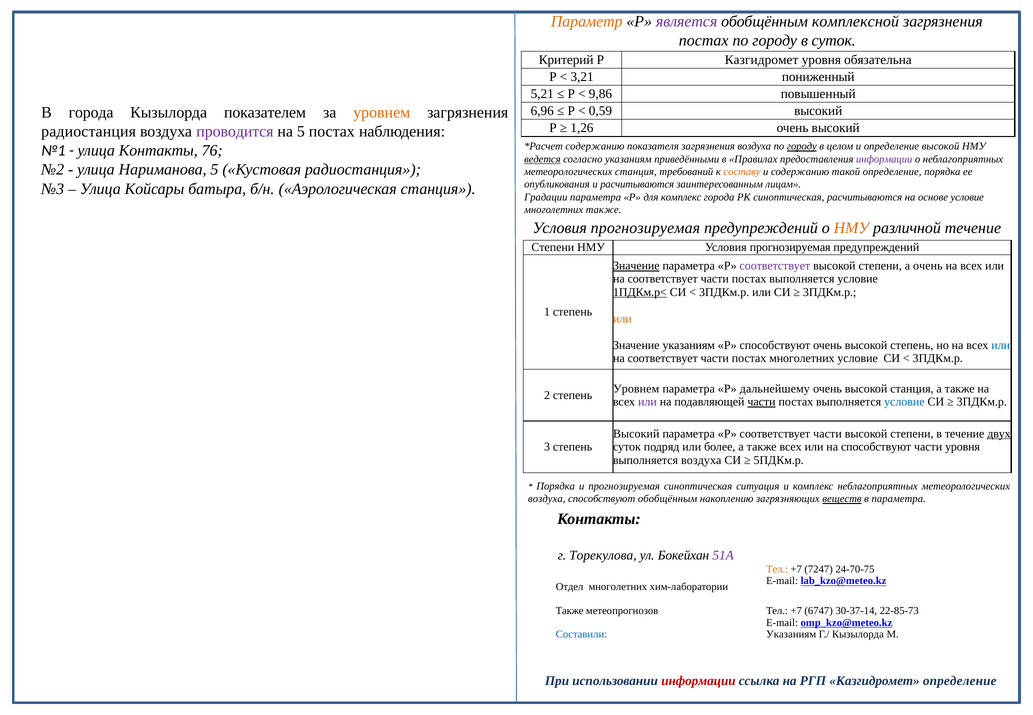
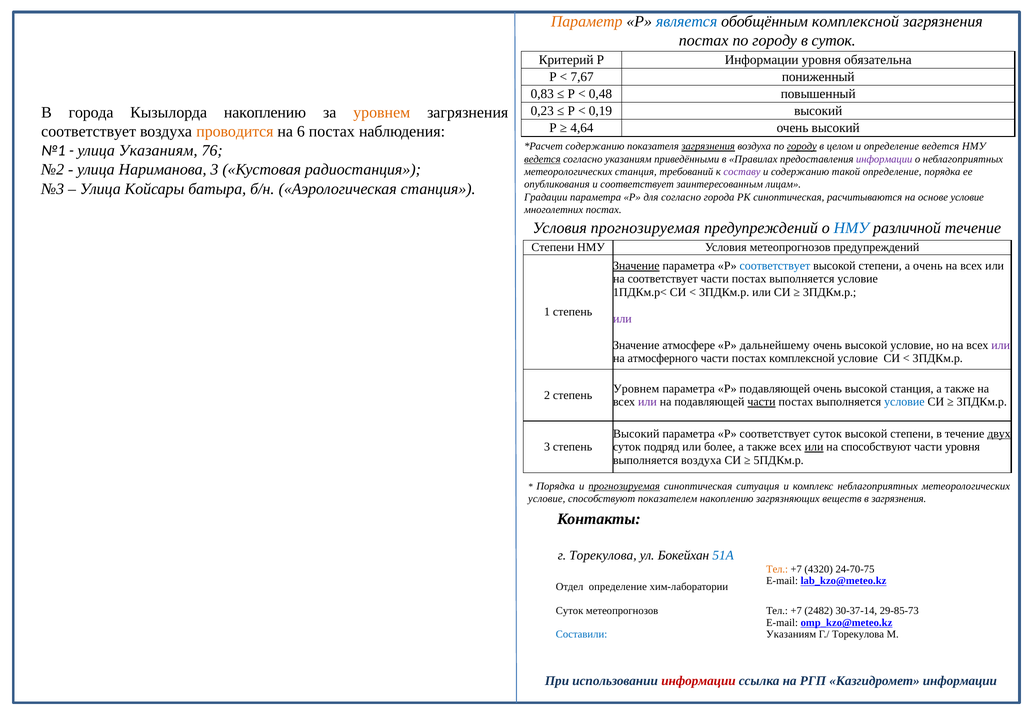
является colour: purple -> blue
Р Казгидромет: Казгидромет -> Информации
3,21: 3,21 -> 7,67
5,21: 5,21 -> 0,83
9,86: 9,86 -> 0,48
6,96: 6,96 -> 0,23
0,59: 0,59 -> 0,19
Кызылорда показателем: показателем -> накоплению
1,26: 1,26 -> 4,64
радиостанция at (89, 132): радиостанция -> соответствует
проводится colour: purple -> orange
на 5: 5 -> 6
загрязнения at (708, 146) underline: none -> present
определение высокой: высокой -> ведется
улица Контакты: Контакты -> Указаниям
Нариманова 5: 5 -> 3
составу colour: orange -> purple
и расчитываются: расчитываются -> соответствует
для комплекс: комплекс -> согласно
многолетних также: также -> постах
НМУ at (851, 228) colour: orange -> blue
НМУ Условия прогнозируемая: прогнозируемая -> метеопрогнозов
соответствует at (775, 266) colour: purple -> blue
1ПДКм.р< underline: present -> none
или at (622, 319) colour: orange -> purple
Значение указаниям: указаниям -> атмосфере
Р способствуют: способствуют -> дальнейшему
высокой степень: степень -> условие
или at (1001, 345) colour: blue -> purple
соответствует at (663, 358): соответствует -> атмосферного
постах многолетних: многолетних -> комплексной
Р дальнейшему: дальнейшему -> подавляющей
Р соответствует части: части -> суток
или at (814, 447) underline: none -> present
прогнозируемая at (624, 486) underline: none -> present
воздуха at (547, 499): воздуха -> условие
способствуют обобщённым: обобщённым -> показателем
веществ underline: present -> none
в параметра: параметра -> загрязнения
51А colour: purple -> blue
7247: 7247 -> 4320
Отдел многолетних: многолетних -> определение
Также at (570, 611): Также -> Суток
6747: 6747 -> 2482
22-85-73: 22-85-73 -> 29-85-73
Г./ Кызылорда: Кызылорда -> Торекулова
Казгидромет определение: определение -> информации
